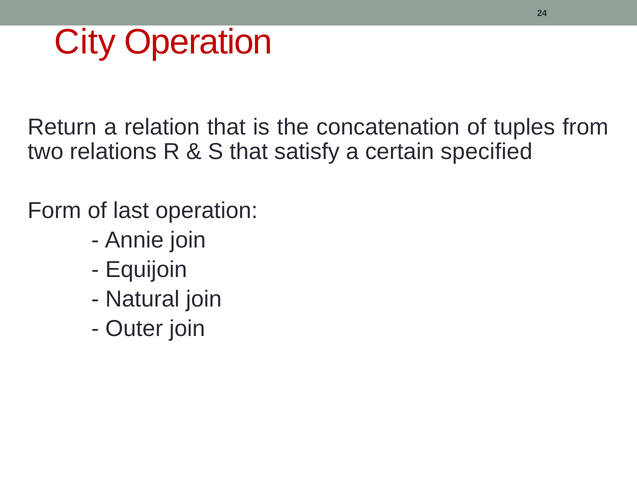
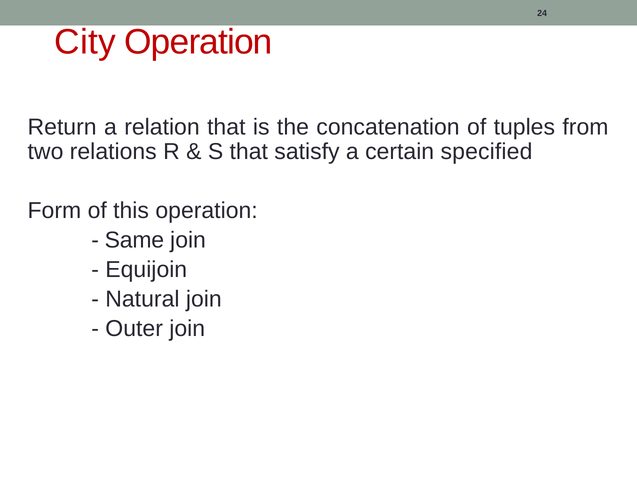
last: last -> this
Annie: Annie -> Same
